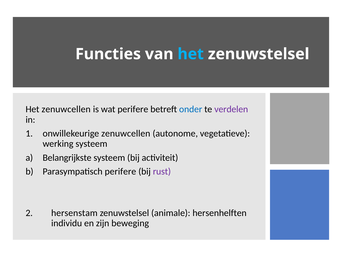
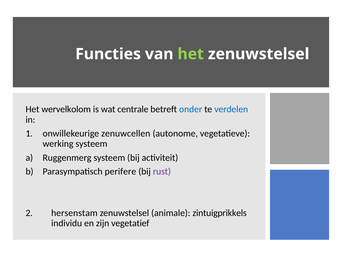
het at (191, 54) colour: light blue -> light green
Het zenuwcellen: zenuwcellen -> wervelkolom
wat perifere: perifere -> centrale
verdelen colour: purple -> blue
Belangrijkste: Belangrijkste -> Ruggenmerg
hersenhelften: hersenhelften -> zintuigprikkels
beweging: beweging -> vegetatief
